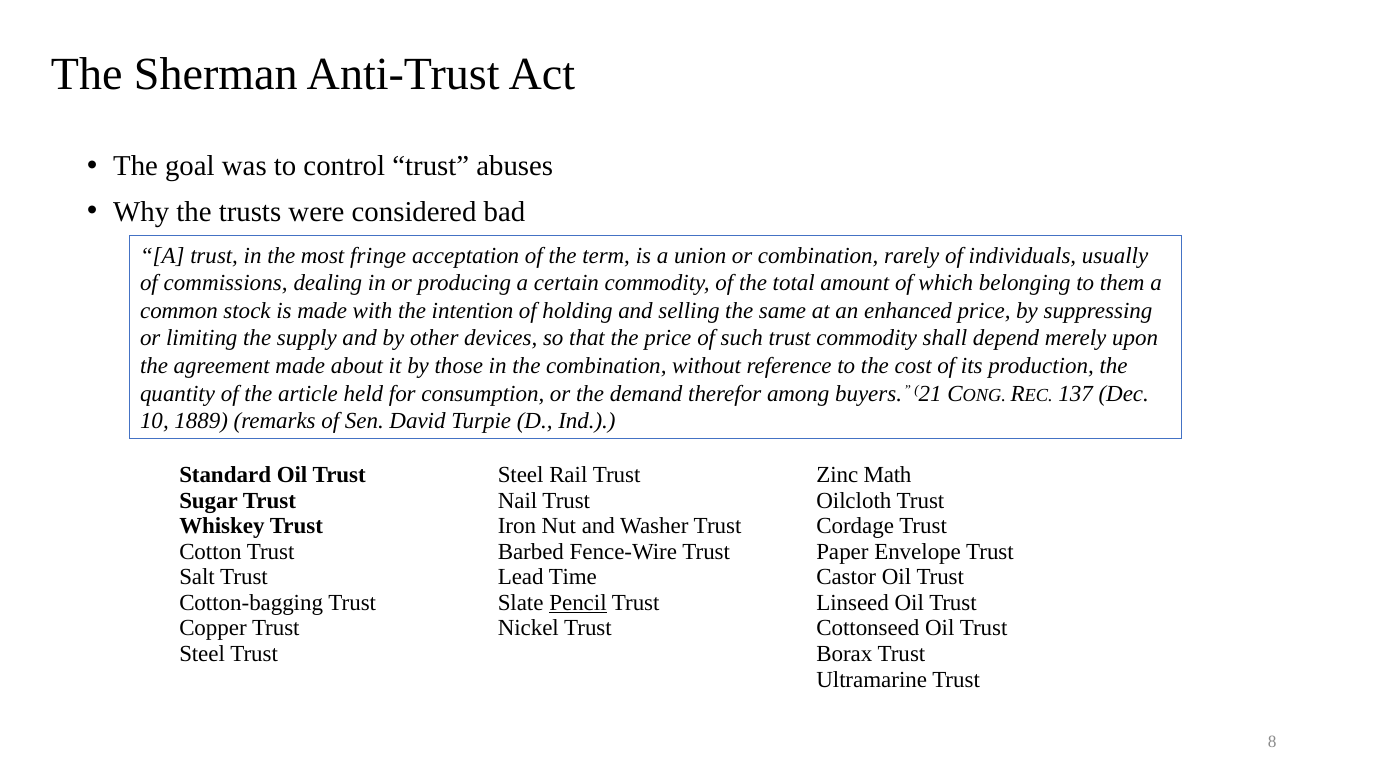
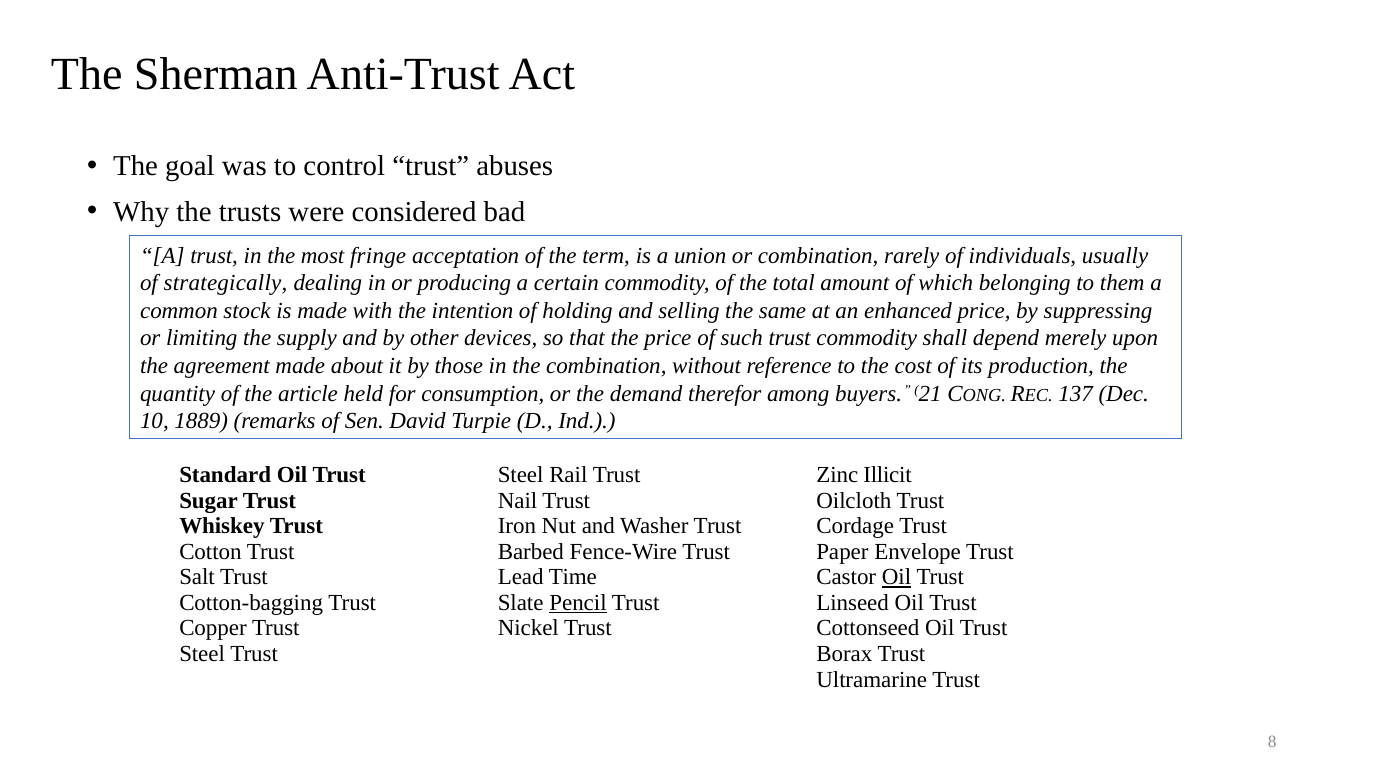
commissions: commissions -> strategically
Math: Math -> Illicit
Oil at (897, 577) underline: none -> present
